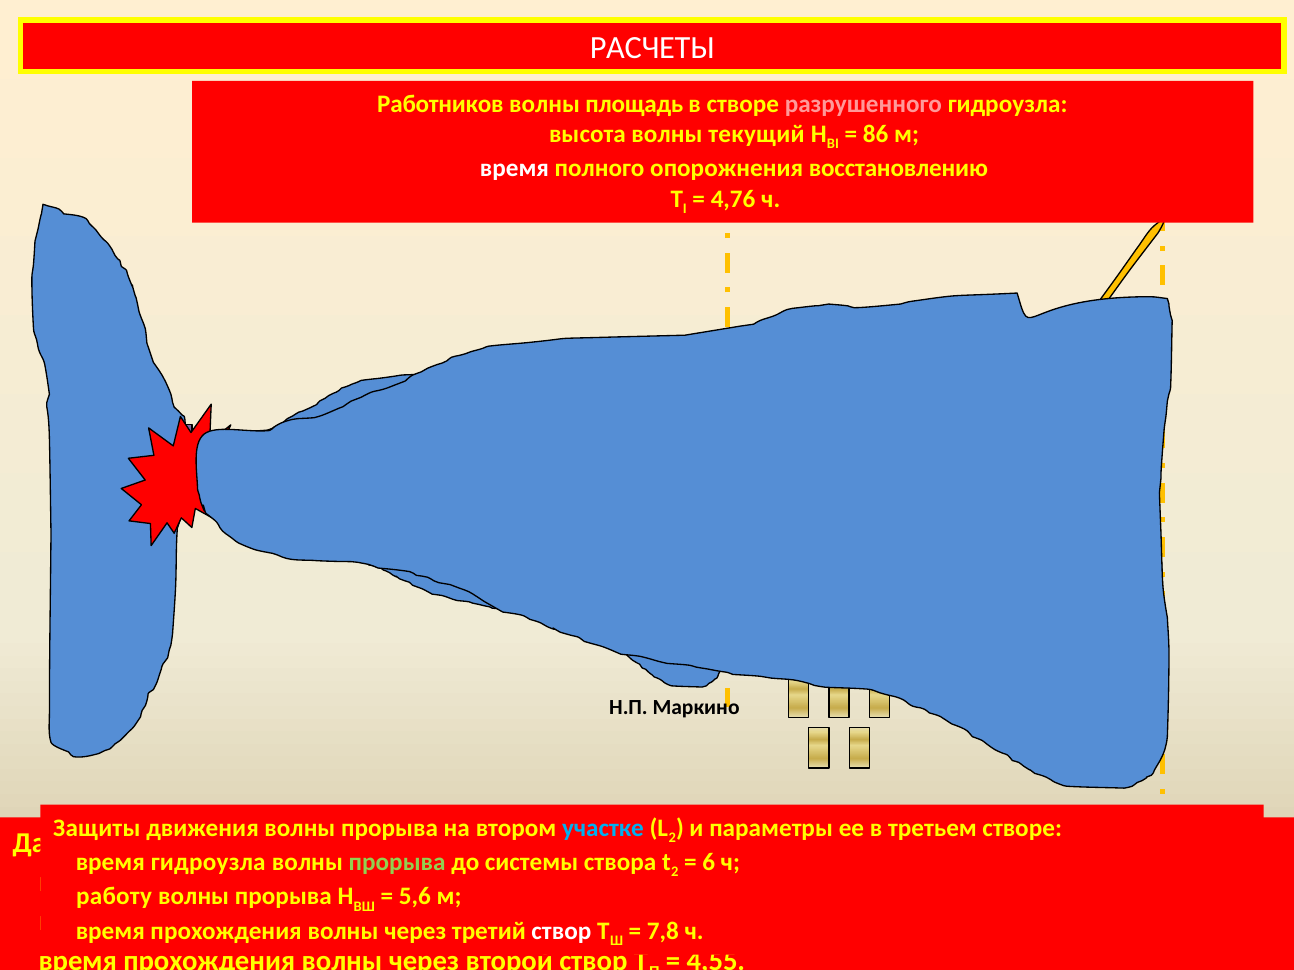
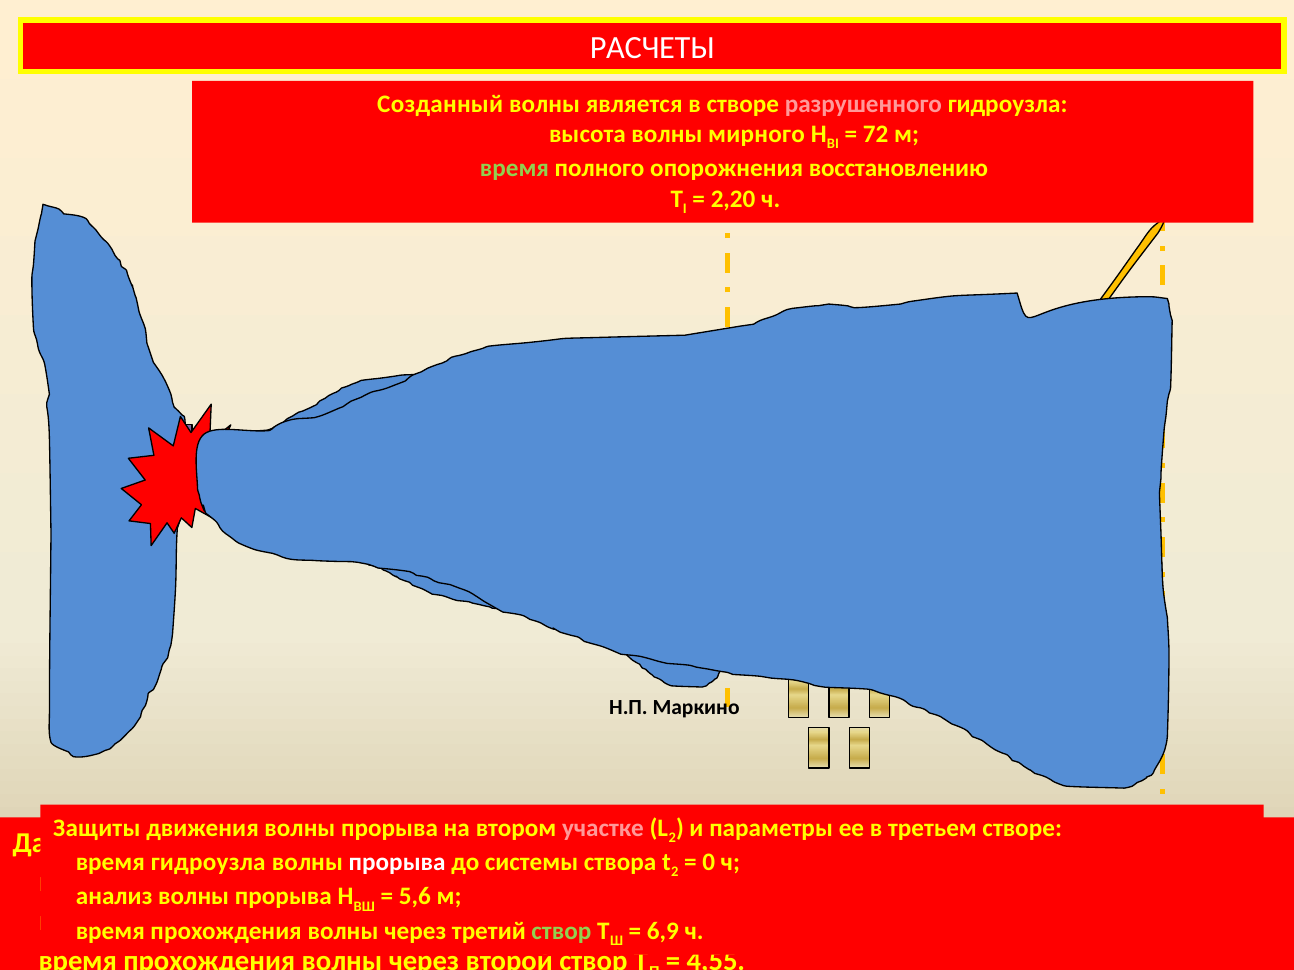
Работников: Работников -> Созданный
площадь: площадь -> является
текущий: текущий -> мирного
86: 86 -> 72
время at (514, 169) colour: white -> light green
4,76: 4,76 -> 2,20
участке at (603, 828) colour: light blue -> pink
прорыва at (397, 863) colour: light green -> white
6: 6 -> 0
работу: работу -> анализ
створ at (561, 931) colour: white -> light green
7,8: 7,8 -> 6,9
